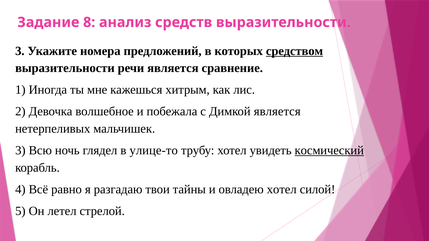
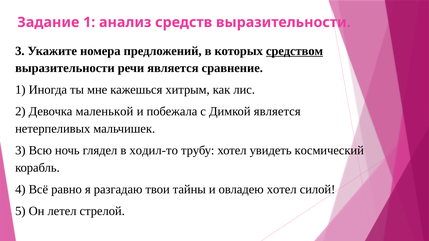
Задание 8: 8 -> 1
волшебное: волшебное -> маленькой
улице-то: улице-то -> ходил-то
космический underline: present -> none
